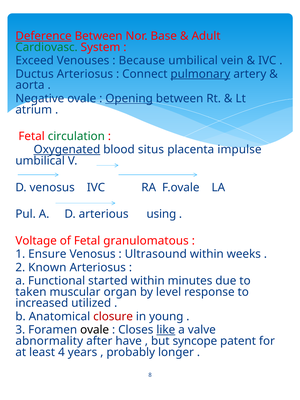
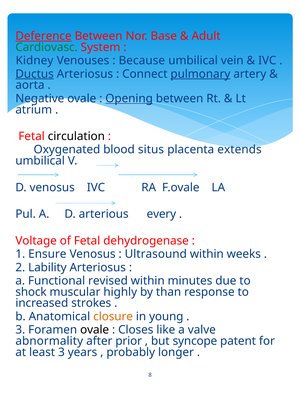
Exceed: Exceed -> Kidney
Ductus underline: none -> present
circulation colour: green -> black
Oxygenated underline: present -> none
impulse: impulse -> extends
using: using -> every
granulomatous: granulomatous -> dehydrogenase
Known: Known -> Lability
started: started -> revised
taken: taken -> shock
organ: organ -> highly
level: level -> than
utilized: utilized -> strokes
closure colour: red -> orange
like underline: present -> none
have: have -> prior
least 4: 4 -> 3
